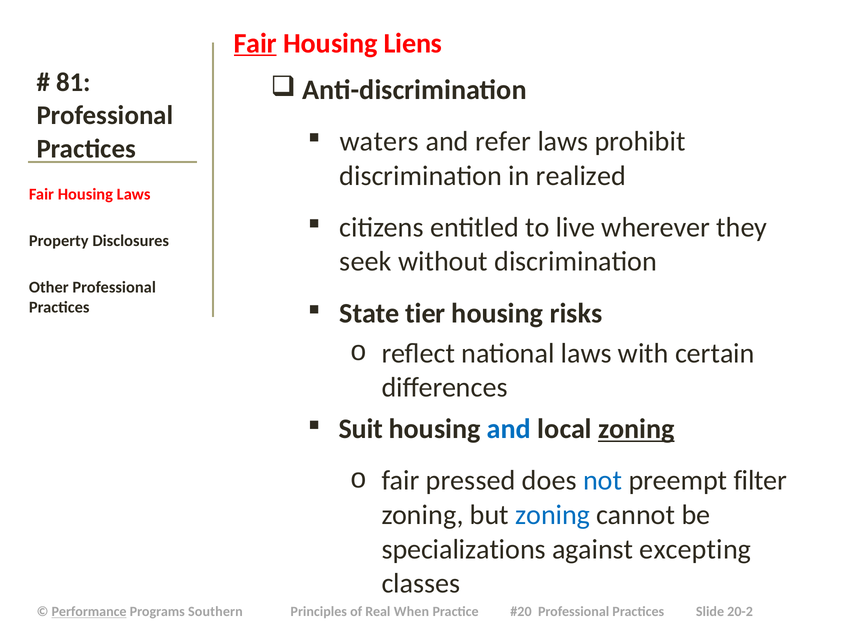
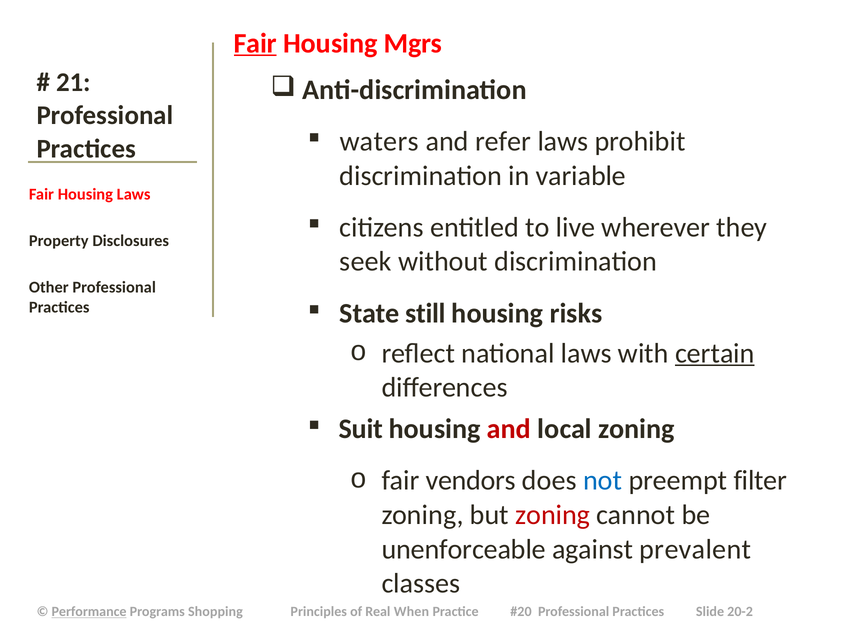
Liens: Liens -> Mgrs
81: 81 -> 21
realized: realized -> variable
tier: tier -> still
certain underline: none -> present
and at (509, 429) colour: blue -> red
zoning at (636, 429) underline: present -> none
pressed: pressed -> vendors
zoning at (553, 515) colour: blue -> red
specializations: specializations -> unenforceable
excepting: excepting -> prevalent
Southern: Southern -> Shopping
